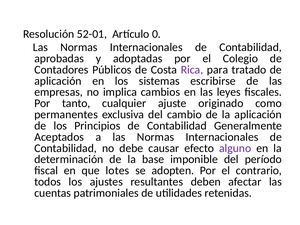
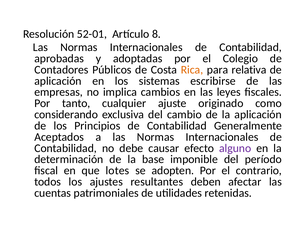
0: 0 -> 8
Rica colour: purple -> orange
tratado: tratado -> relativa
permanentes: permanentes -> considerando
